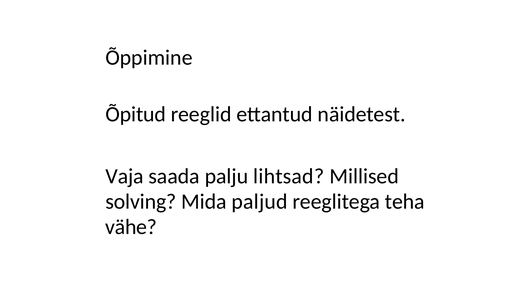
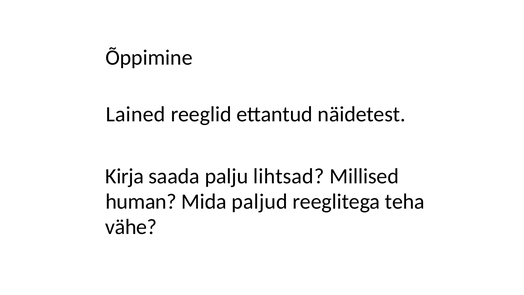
Õpitud: Õpitud -> Lained
Vaja: Vaja -> Kirja
solving: solving -> human
